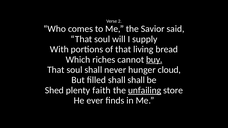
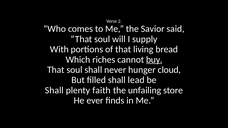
shall shall: shall -> lead
Shed at (54, 90): Shed -> Shall
unfailing underline: present -> none
